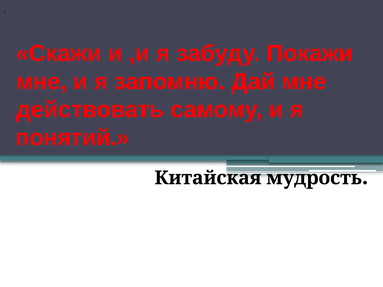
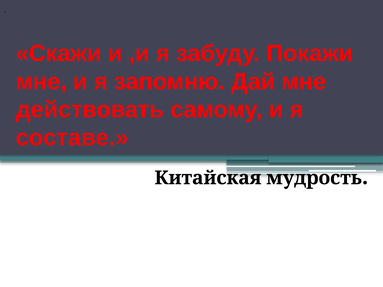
понятий: понятий -> составе
